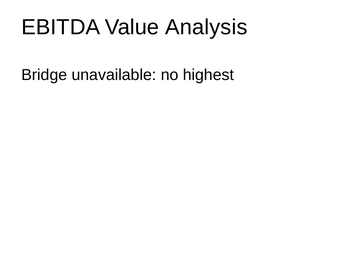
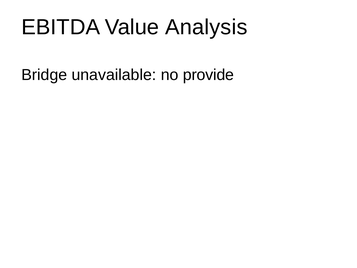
highest: highest -> provide
